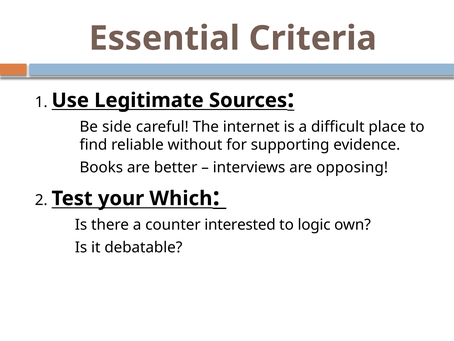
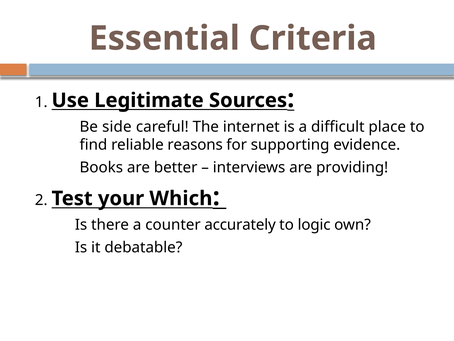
without: without -> reasons
opposing: opposing -> providing
interested: interested -> accurately
